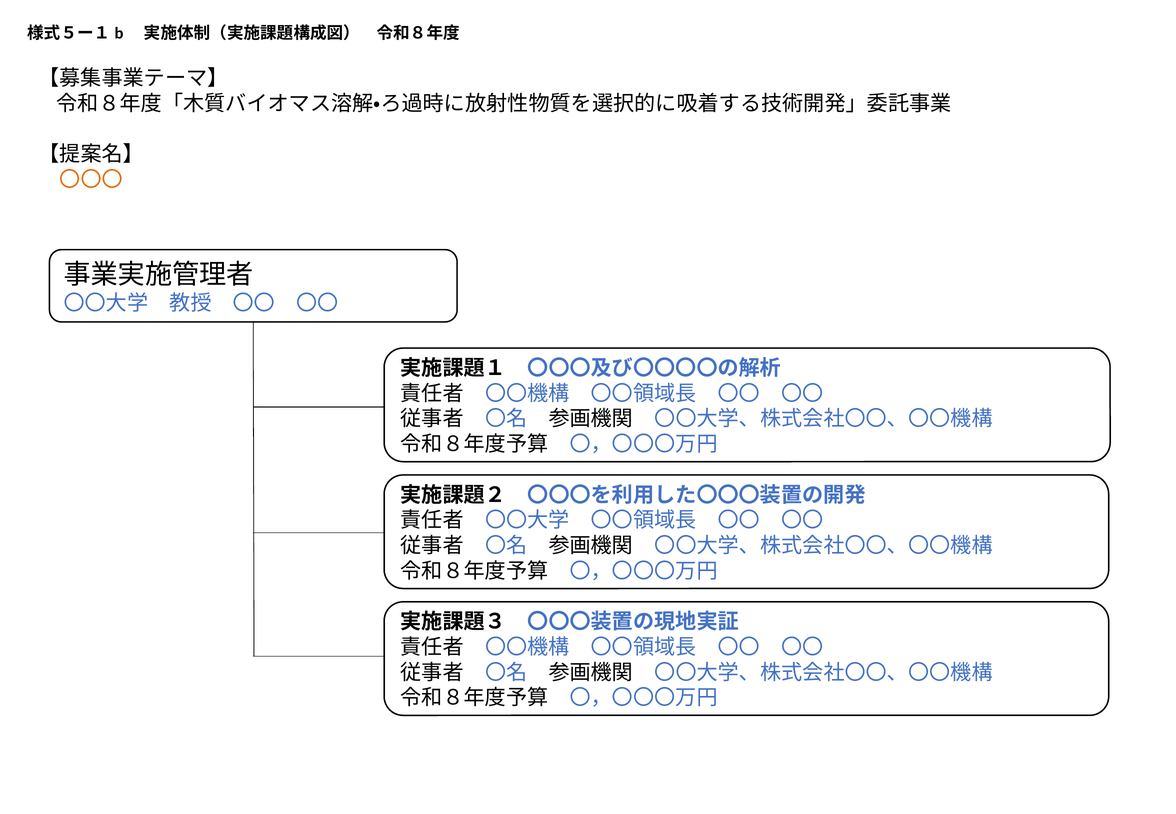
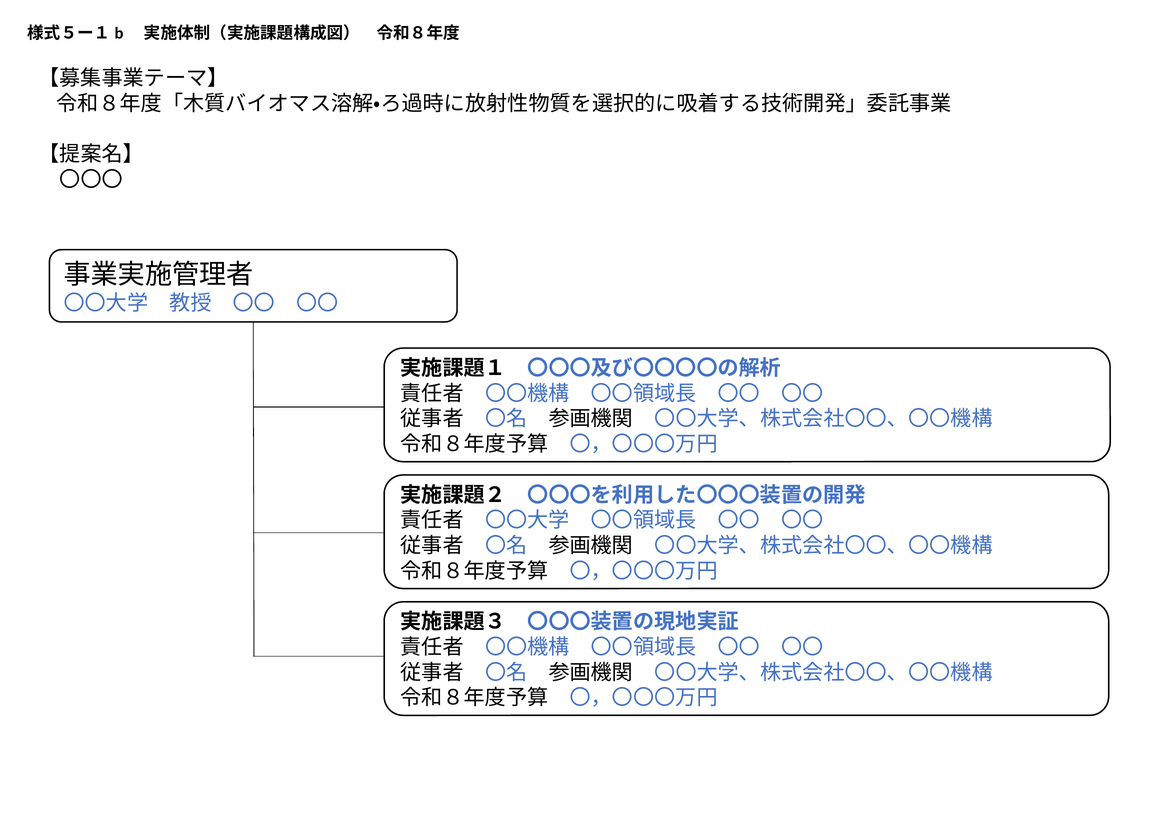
〇〇〇 colour: orange -> black
